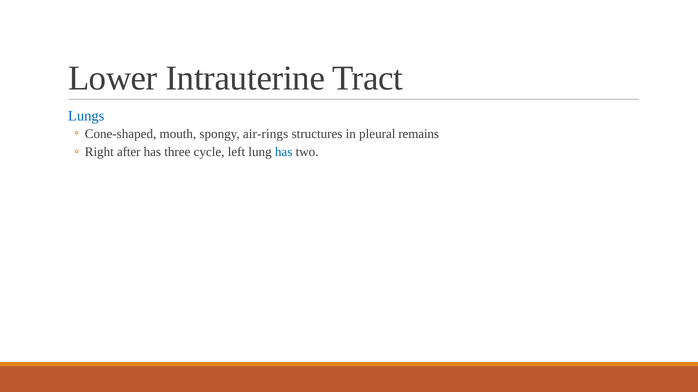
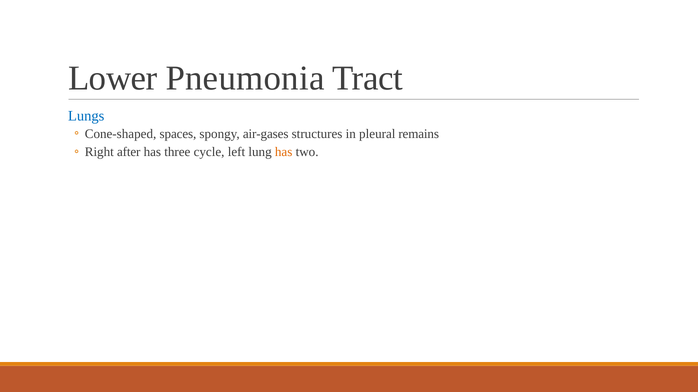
Intrauterine: Intrauterine -> Pneumonia
mouth: mouth -> spaces
air-rings: air-rings -> air-gases
has at (284, 152) colour: blue -> orange
